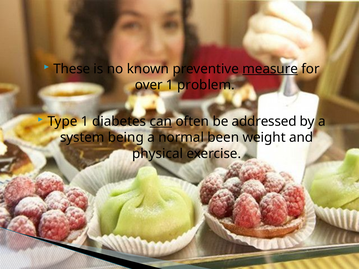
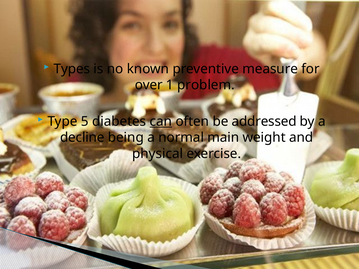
These: These -> Types
measure underline: present -> none
Type 1: 1 -> 5
system: system -> decline
been: been -> main
